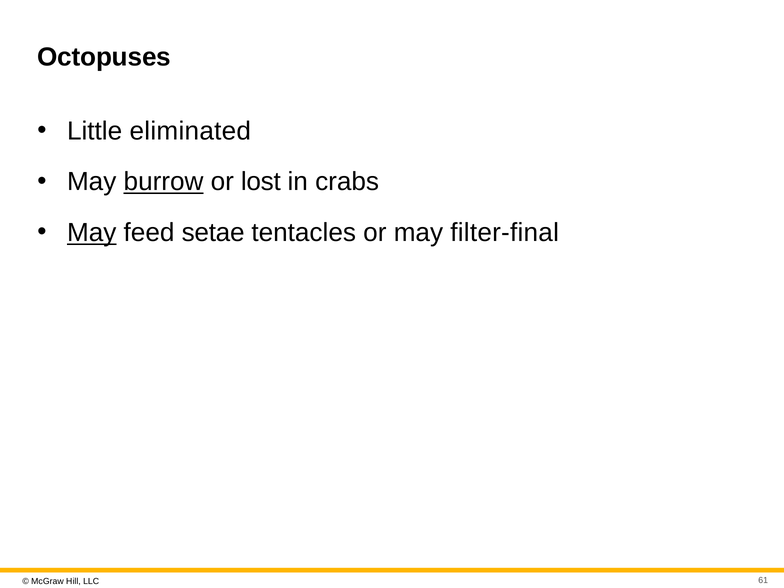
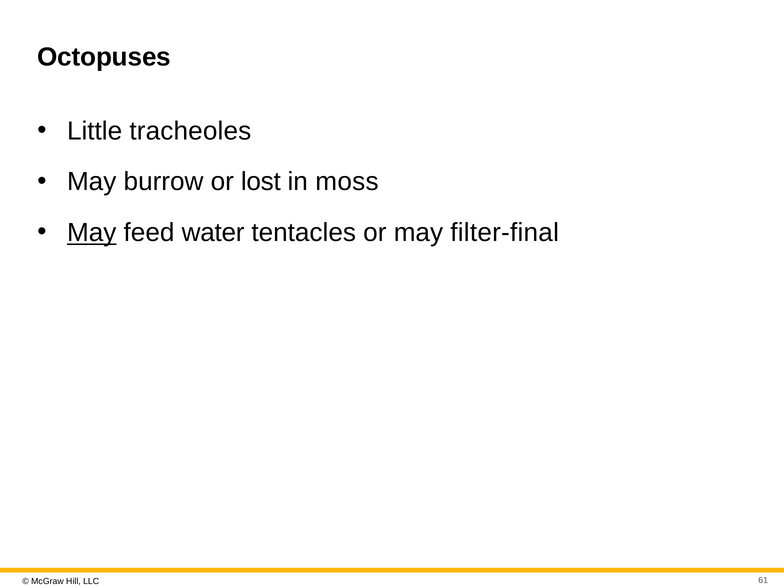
eliminated: eliminated -> tracheoles
burrow underline: present -> none
crabs: crabs -> moss
setae: setae -> water
